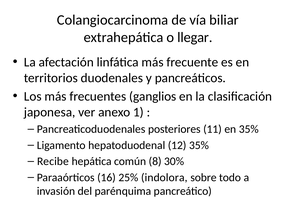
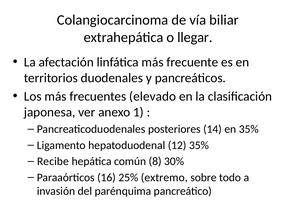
ganglios: ganglios -> elevado
11: 11 -> 14
indolora: indolora -> extremo
